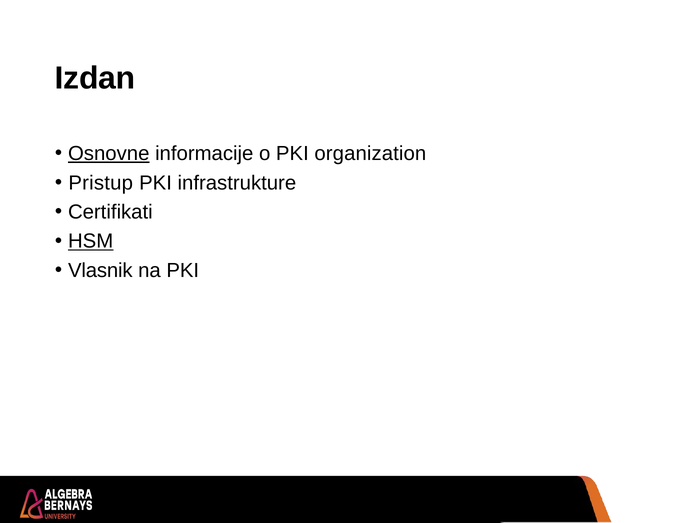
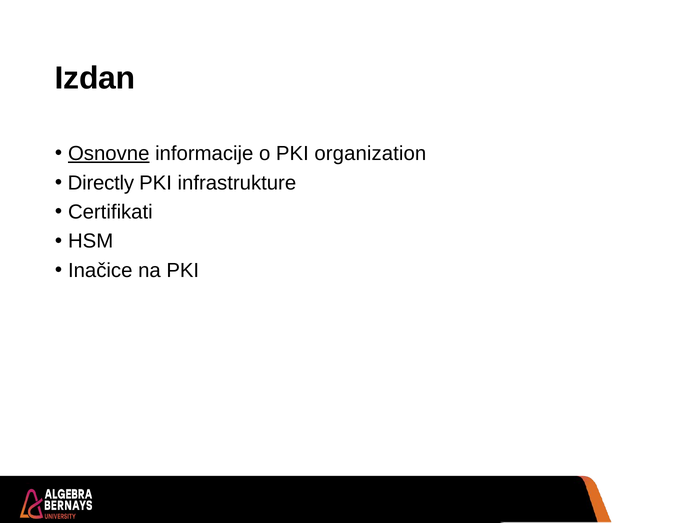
Pristup: Pristup -> Directly
HSM underline: present -> none
Vlasnik: Vlasnik -> Inačice
